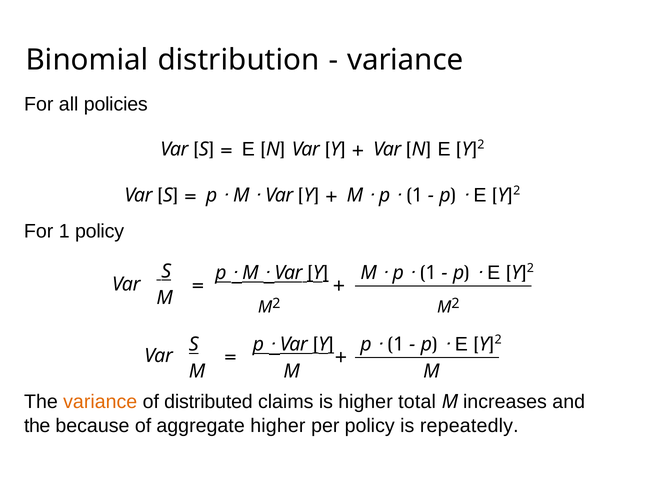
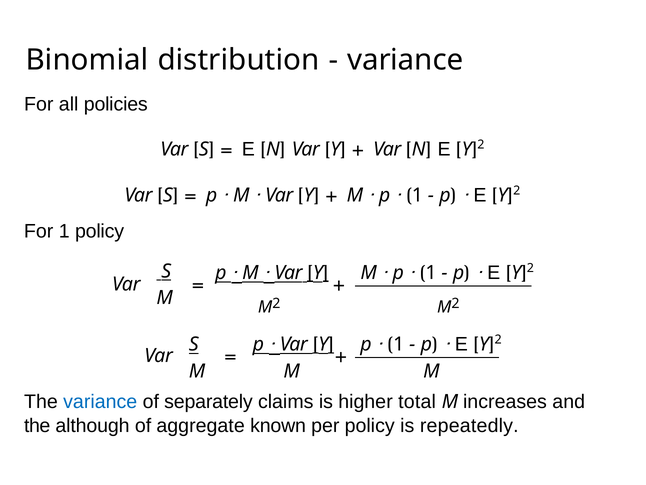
variance at (100, 402) colour: orange -> blue
distributed: distributed -> separately
because: because -> although
aggregate higher: higher -> known
